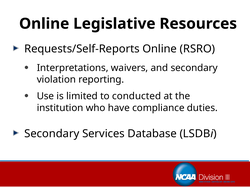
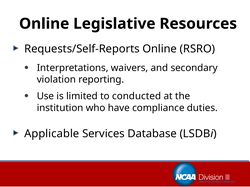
Secondary at (52, 134): Secondary -> Applicable
